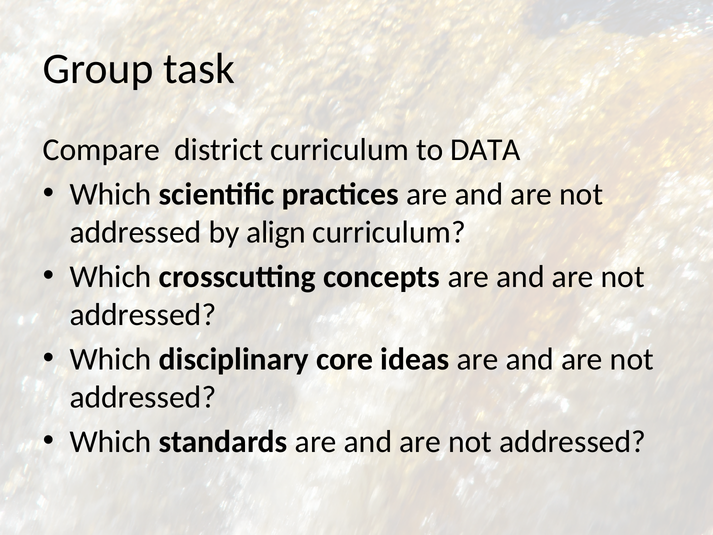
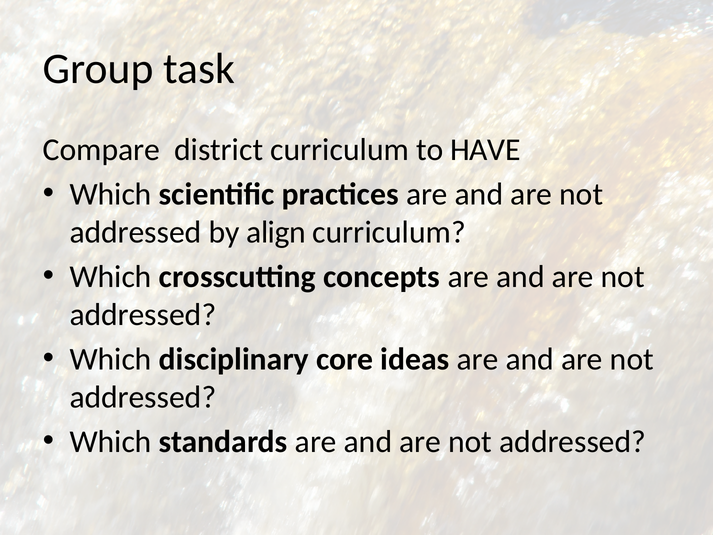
DATA: DATA -> HAVE
